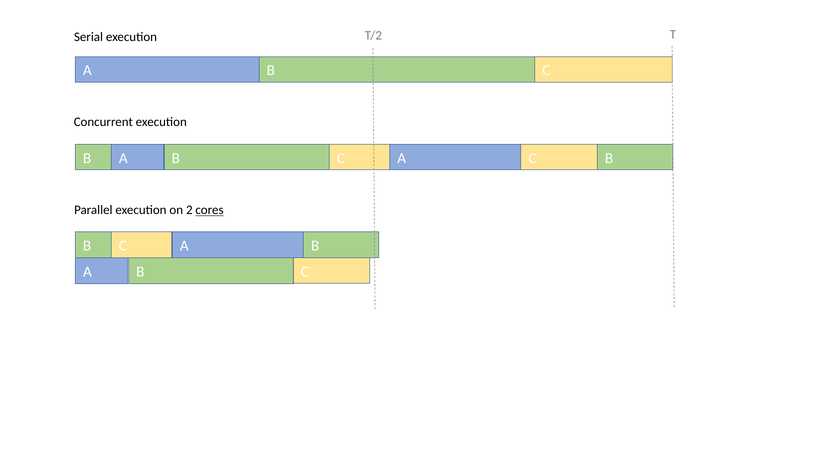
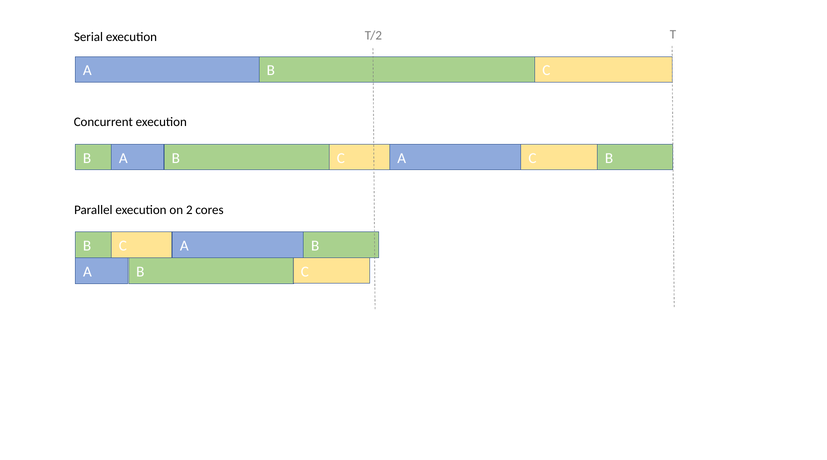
cores underline: present -> none
